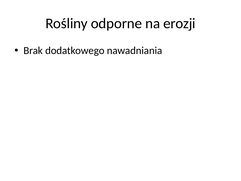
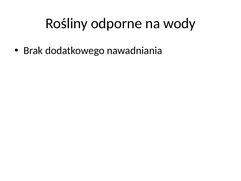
erozji: erozji -> wody
